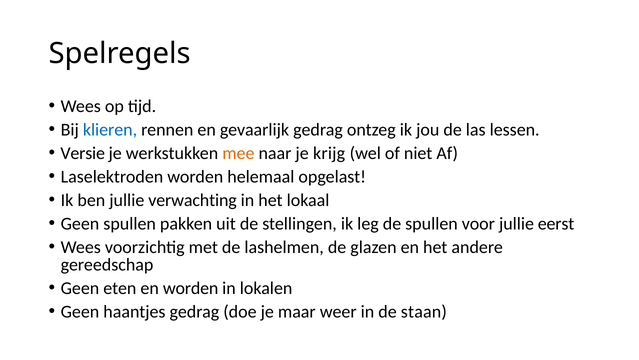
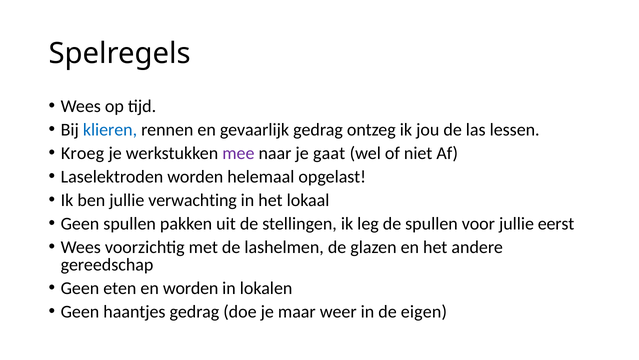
Versie: Versie -> Kroeg
mee colour: orange -> purple
krijg: krijg -> gaat
staan: staan -> eigen
